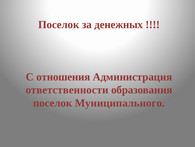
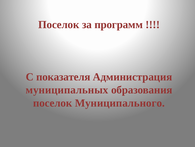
денежных: денежных -> программ
отношения: отношения -> показателя
ответственности: ответственности -> муниципальных
